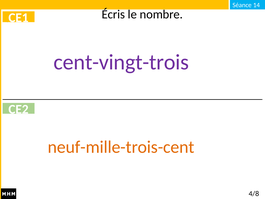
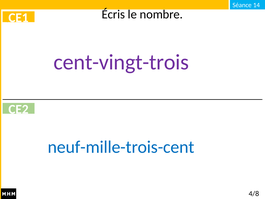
neuf-mille-trois-cent colour: orange -> blue
